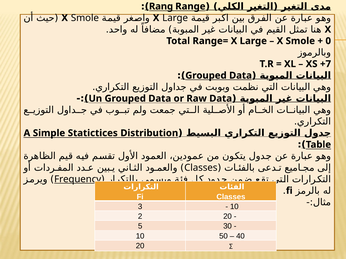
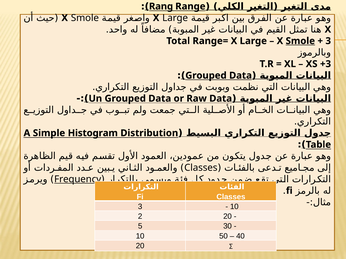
Smole at (300, 41) underline: none -> present
0 at (328, 41): 0 -> 3
+7: +7 -> +3
Statictices: Statictices -> Histogram
